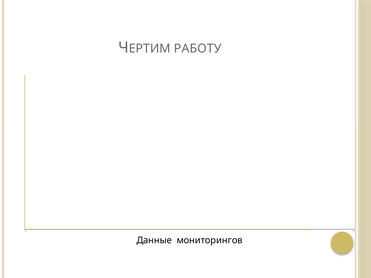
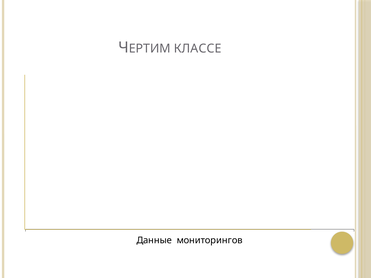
РАБОТУ: РАБОТУ -> КЛАССЕ
